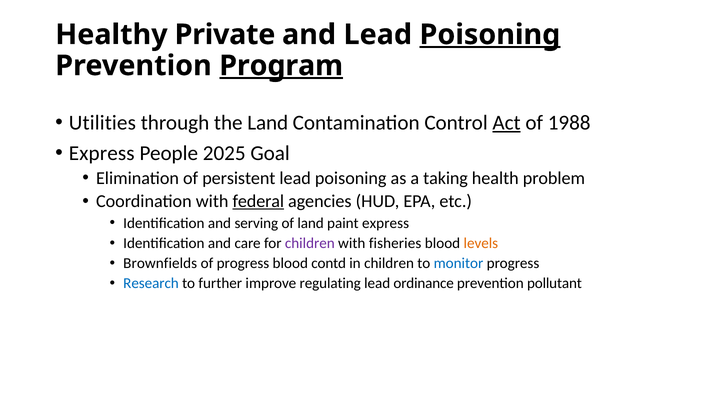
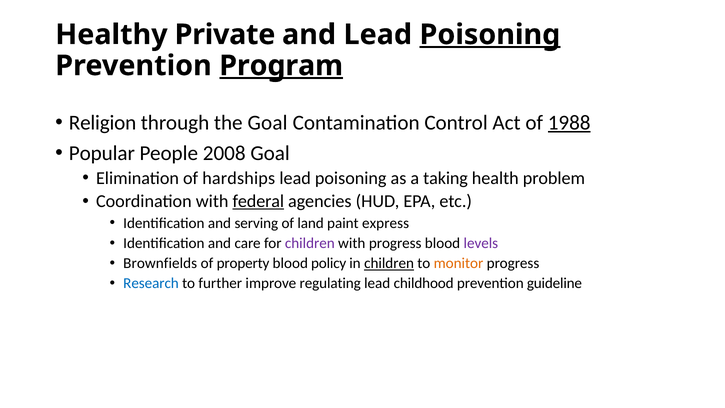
Utilities: Utilities -> Religion
the Land: Land -> Goal
Act underline: present -> none
1988 underline: none -> present
Express at (102, 153): Express -> Popular
2025: 2025 -> 2008
persistent: persistent -> hardships
with fisheries: fisheries -> progress
levels colour: orange -> purple
of progress: progress -> property
contd: contd -> policy
children at (389, 263) underline: none -> present
monitor colour: blue -> orange
ordinance: ordinance -> childhood
pollutant: pollutant -> guideline
